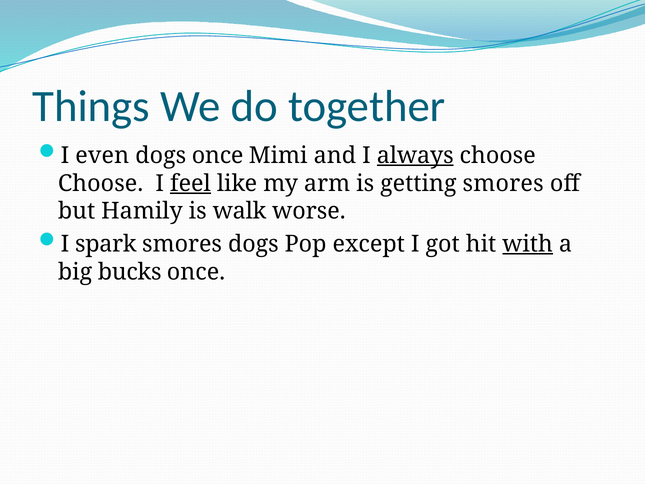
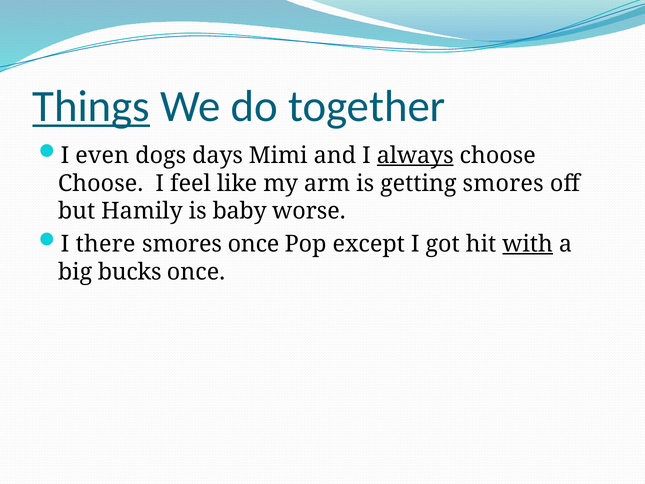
Things underline: none -> present
dogs once: once -> days
feel underline: present -> none
walk: walk -> baby
spark: spark -> there
smores dogs: dogs -> once
